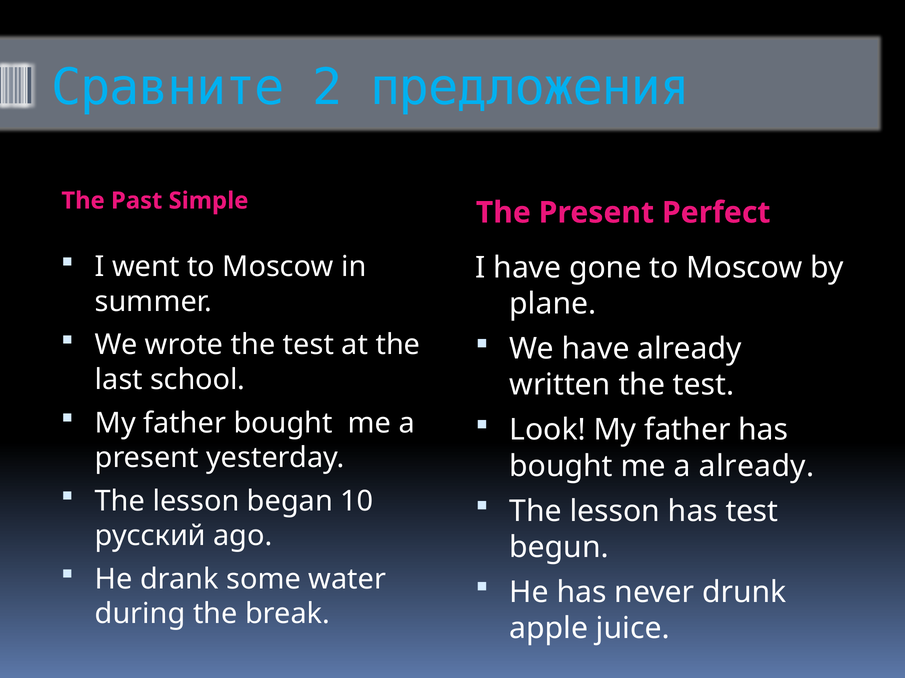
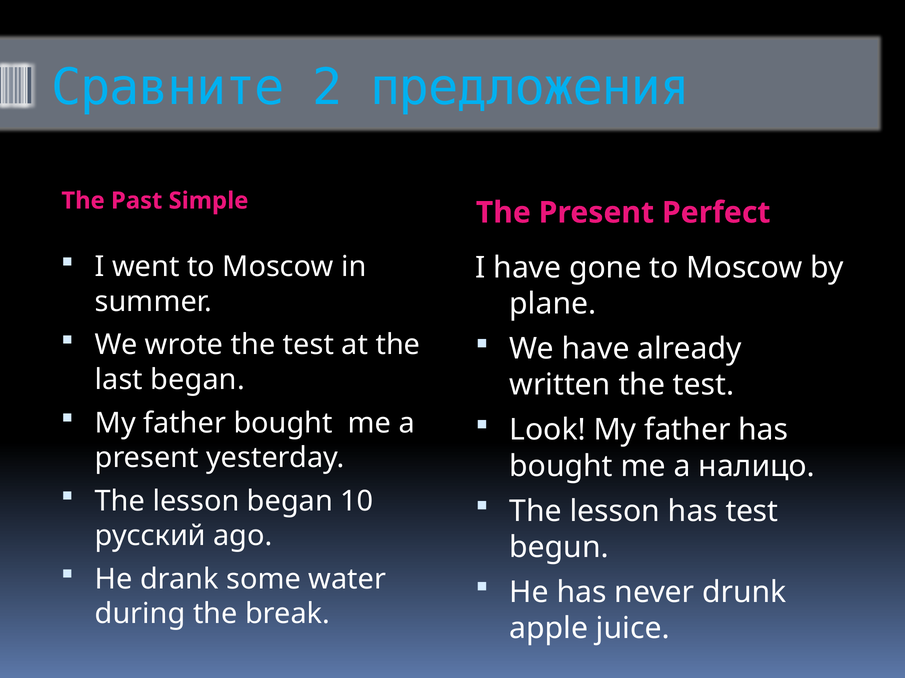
last school: school -> began
a already: already -> налицо
